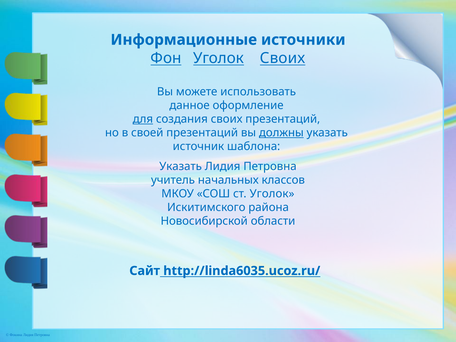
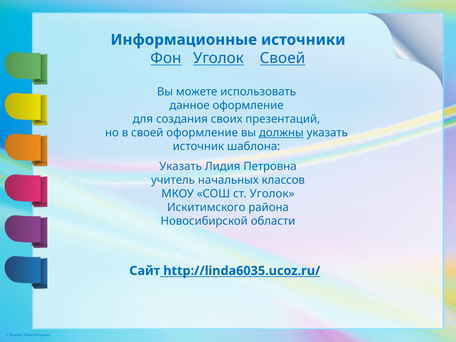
Уголок Своих: Своих -> Своей
для underline: present -> none
своей презентаций: презентаций -> оформление
